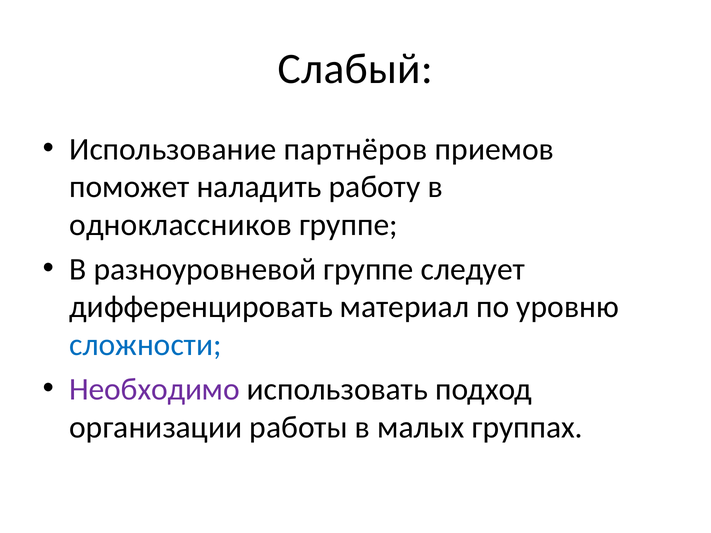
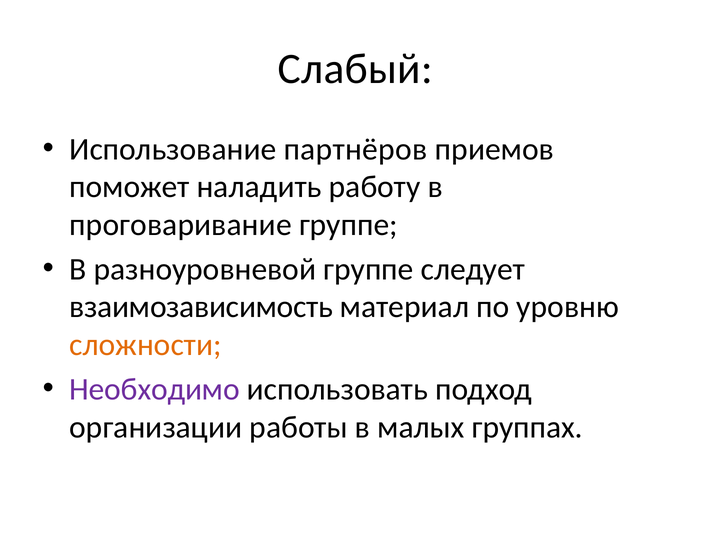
одноклассников: одноклассников -> проговаривание
дифференцировать: дифференцировать -> взаимозависимость
сложности colour: blue -> orange
